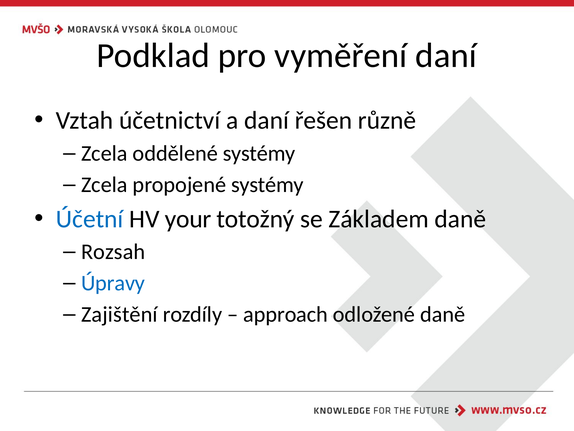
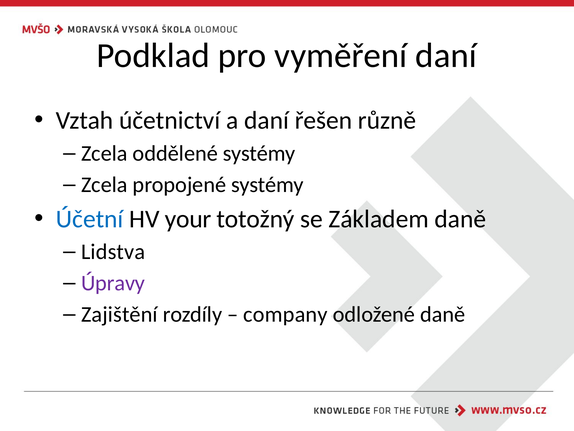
Rozsah: Rozsah -> Lidstva
Úpravy colour: blue -> purple
approach: approach -> company
